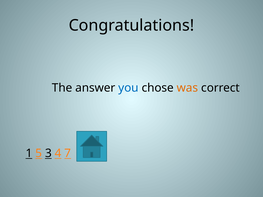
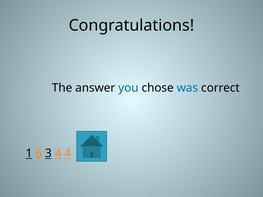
was colour: orange -> blue
5: 5 -> 6
4 7: 7 -> 4
